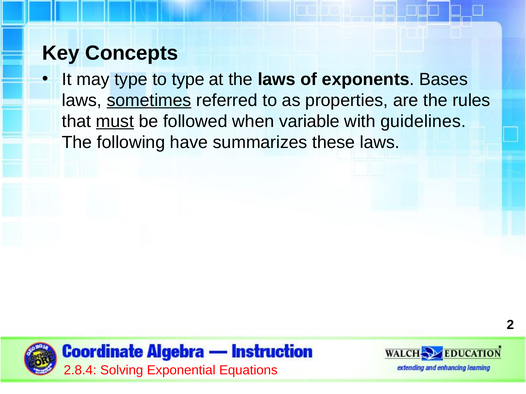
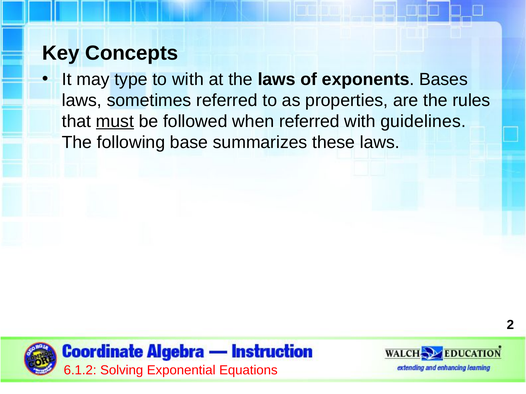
to type: type -> with
sometimes underline: present -> none
when variable: variable -> referred
have: have -> base
2.8.4: 2.8.4 -> 6.1.2
